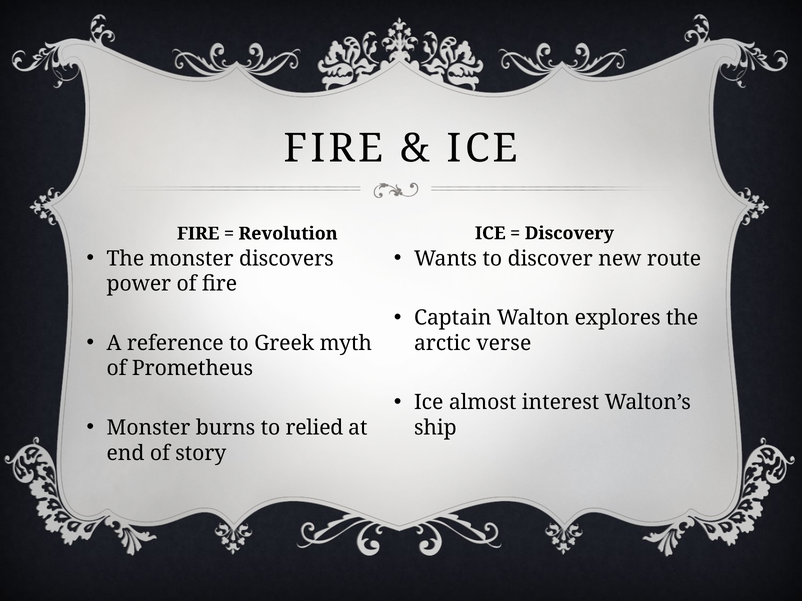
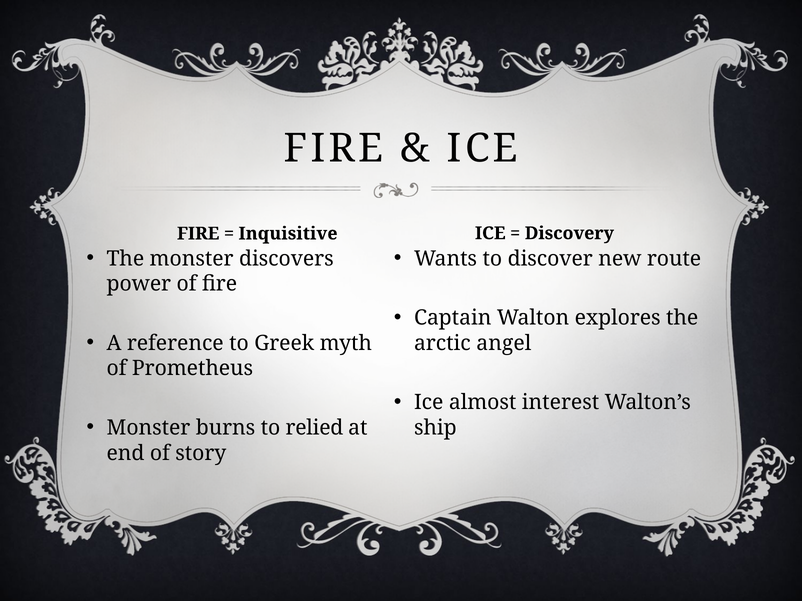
Revolution: Revolution -> Inquisitive
verse: verse -> angel
